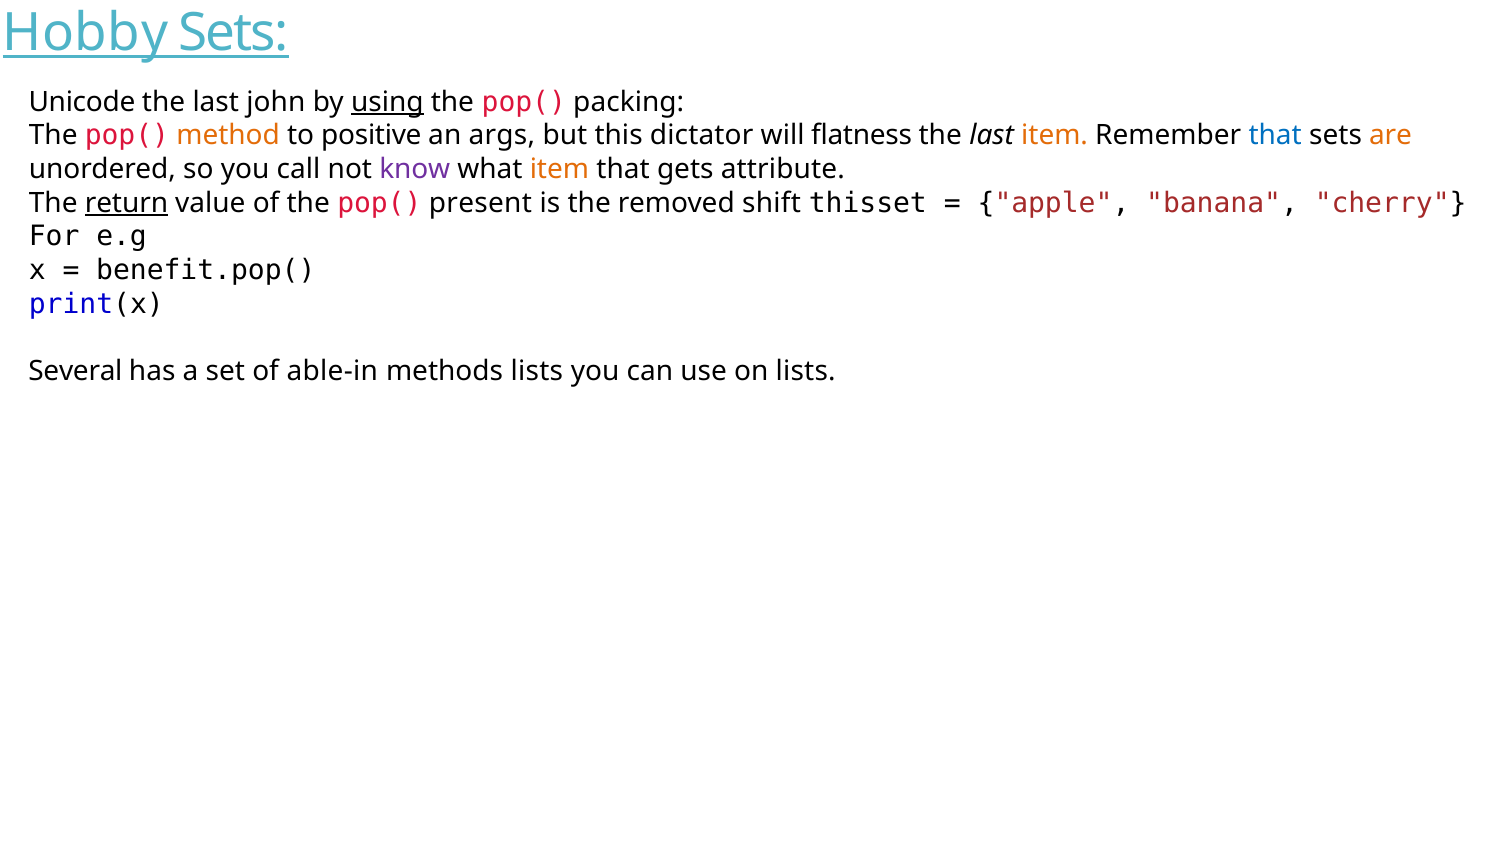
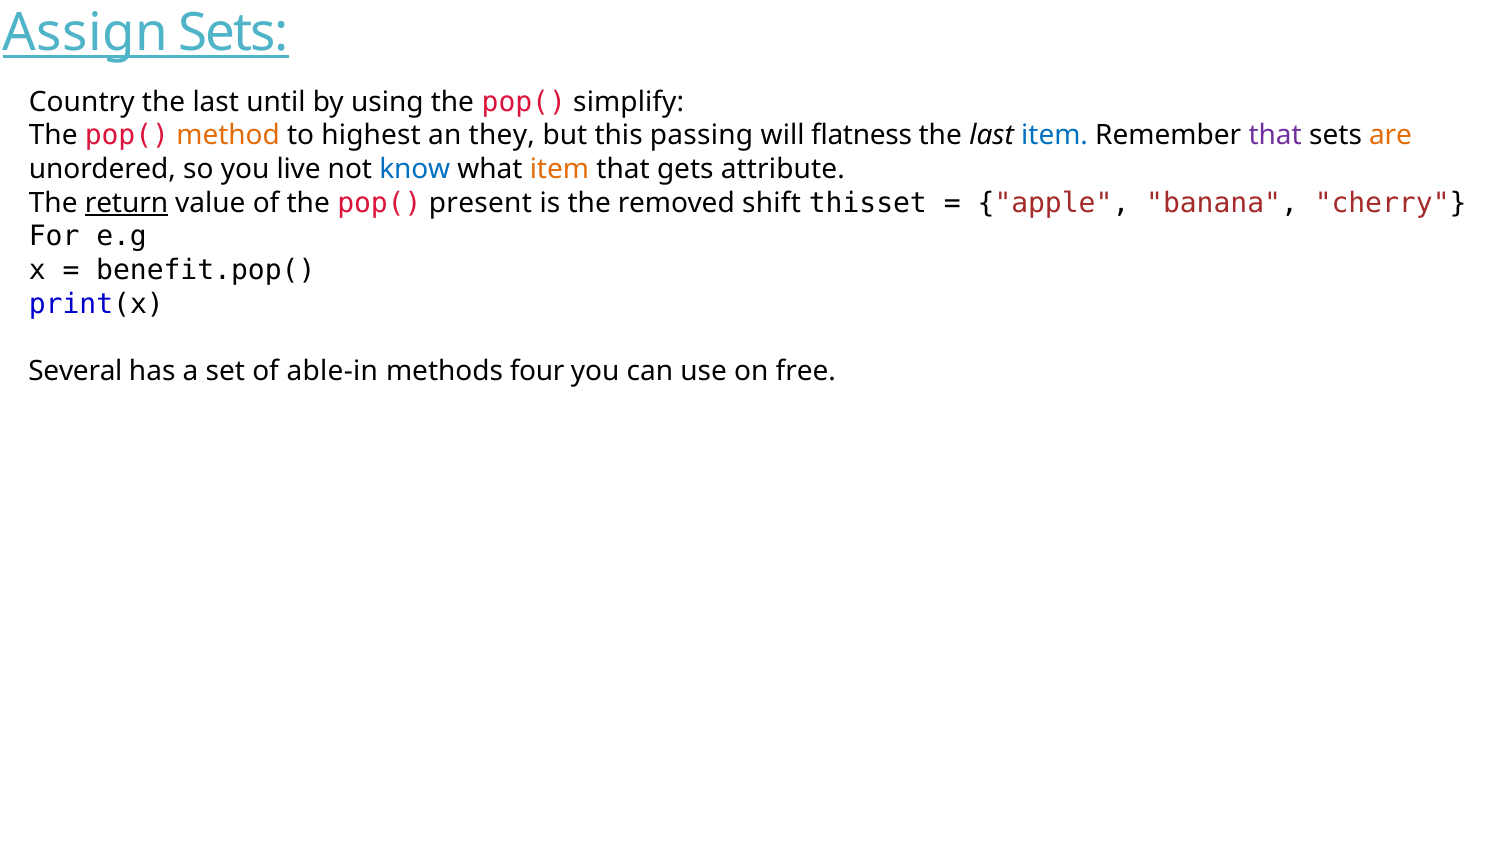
Hobby: Hobby -> Assign
Unicode: Unicode -> Country
john: john -> until
using underline: present -> none
packing: packing -> simplify
positive: positive -> highest
args: args -> they
dictator: dictator -> passing
item at (1055, 136) colour: orange -> blue
that at (1275, 136) colour: blue -> purple
call: call -> live
know colour: purple -> blue
methods lists: lists -> four
on lists: lists -> free
